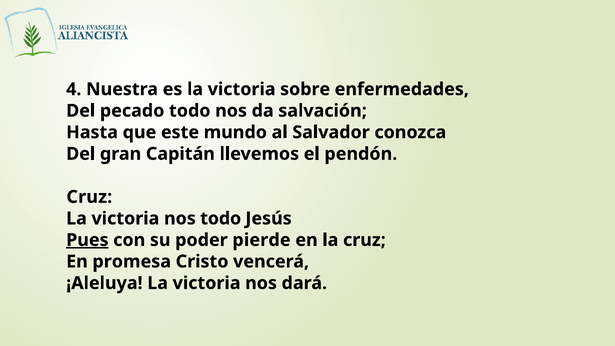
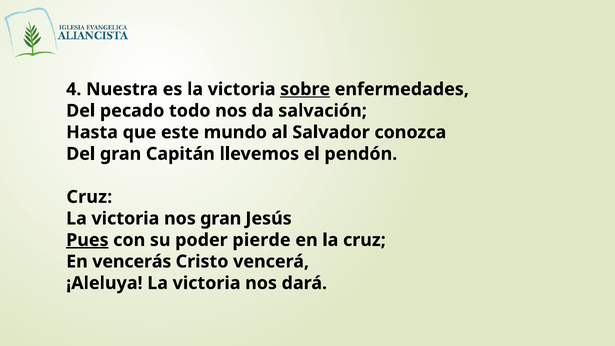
sobre underline: none -> present
nos todo: todo -> gran
promesa: promesa -> vencerás
